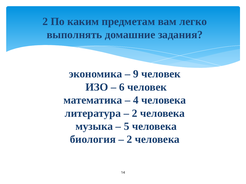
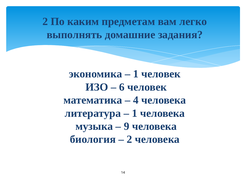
9 at (136, 74): 9 -> 1
2 at (135, 114): 2 -> 1
5: 5 -> 9
